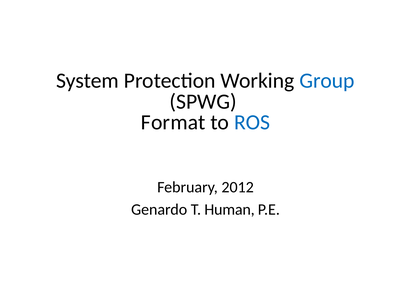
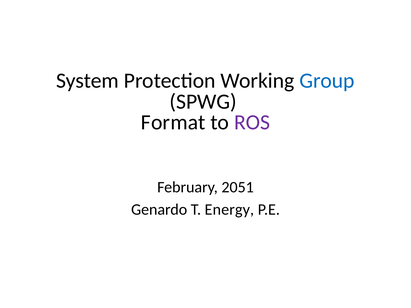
ROS colour: blue -> purple
2012: 2012 -> 2051
Human: Human -> Energy
